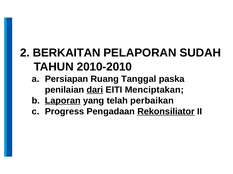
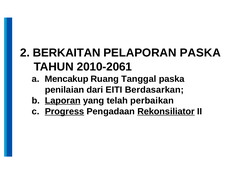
PELAPORAN SUDAH: SUDAH -> PASKA
2010-2010: 2010-2010 -> 2010-2061
Persiapan: Persiapan -> Mencakup
dari underline: present -> none
Menciptakan: Menciptakan -> Berdasarkan
Progress underline: none -> present
